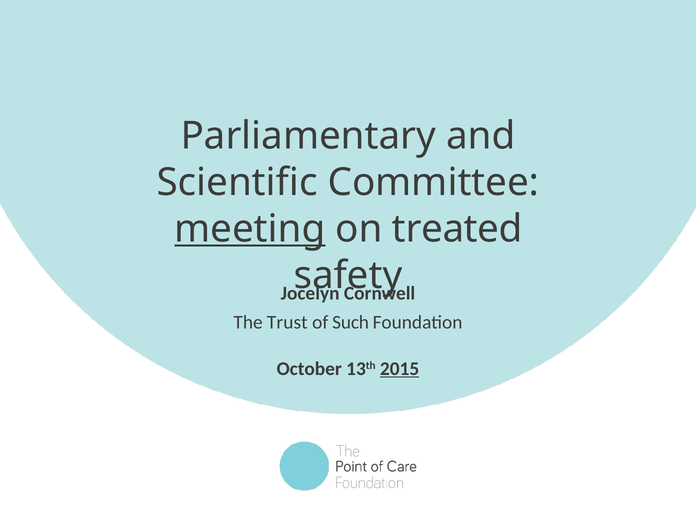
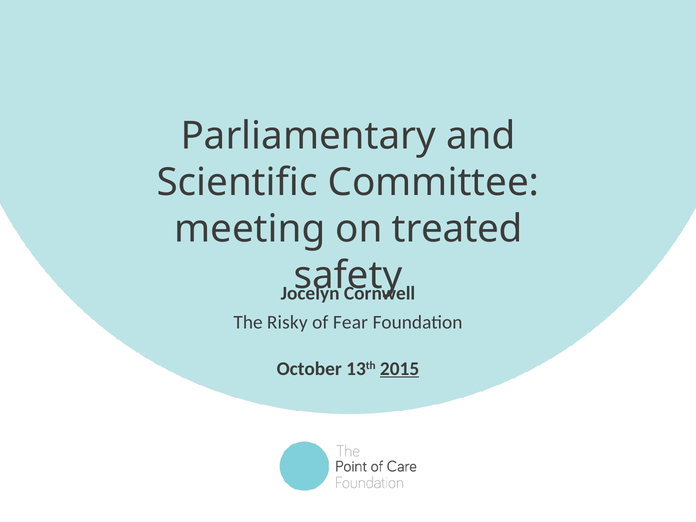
meeting underline: present -> none
Trust: Trust -> Risky
Such: Such -> Fear
